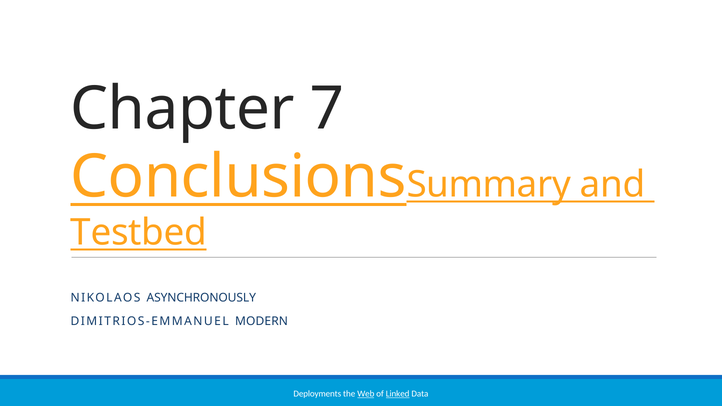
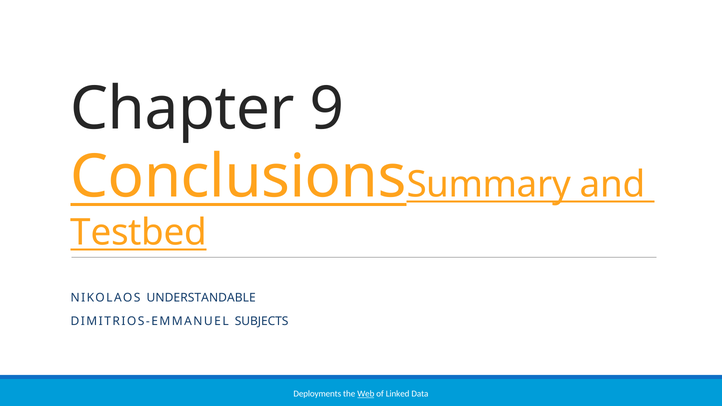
7: 7 -> 9
ASYNCHRONOUSLY: ASYNCHRONOUSLY -> UNDERSTANDABLE
MODERN: MODERN -> SUBJECTS
Linked underline: present -> none
